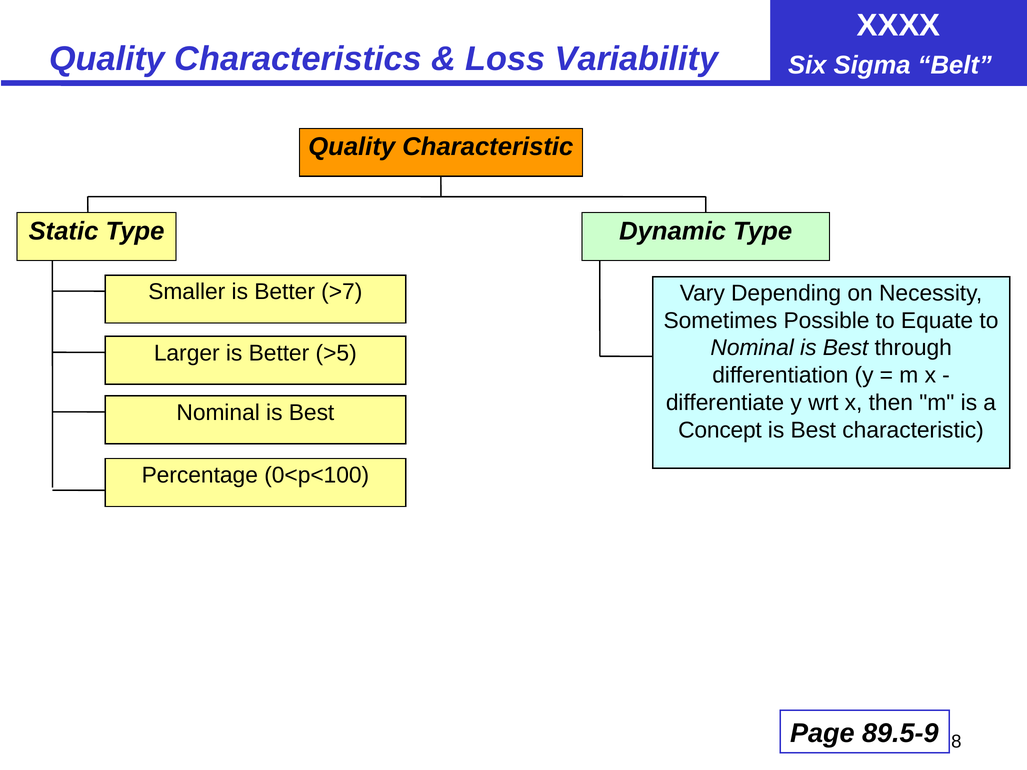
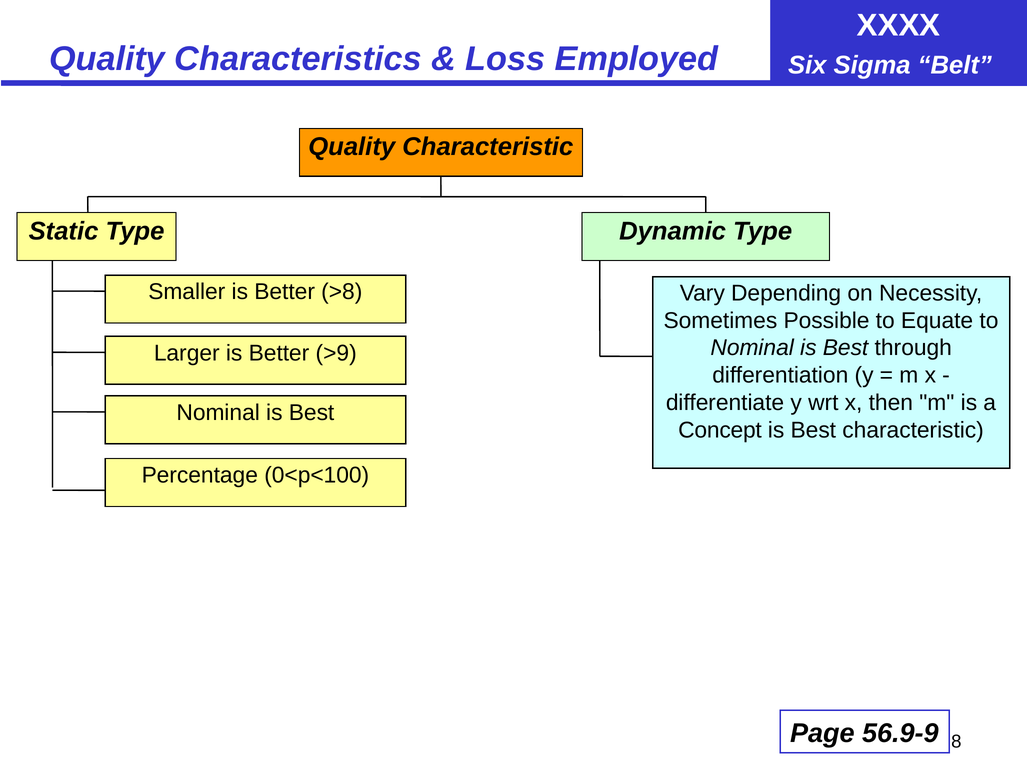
Variability: Variability -> Employed
>7: >7 -> >8
>5: >5 -> >9
89.5-9: 89.5-9 -> 56.9-9
